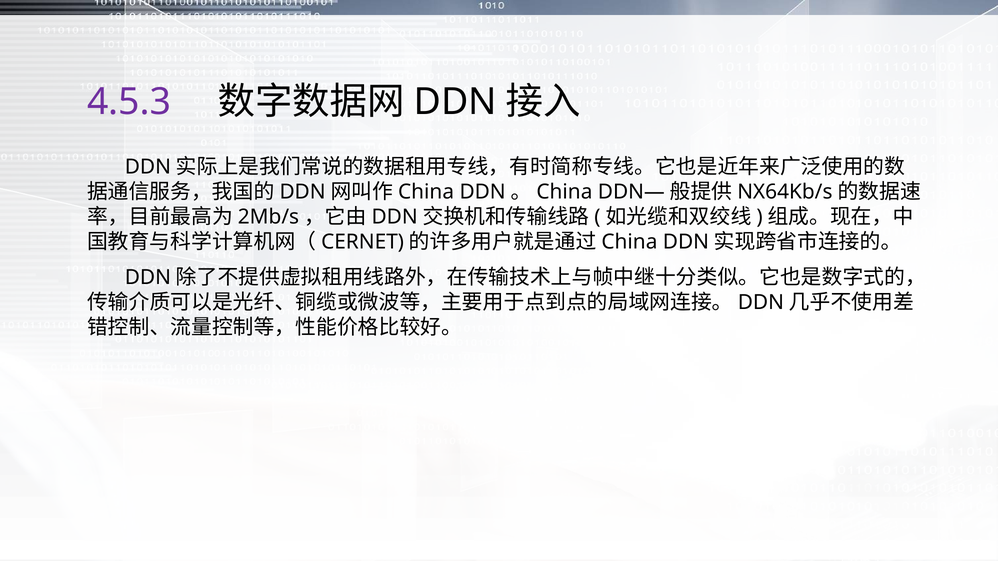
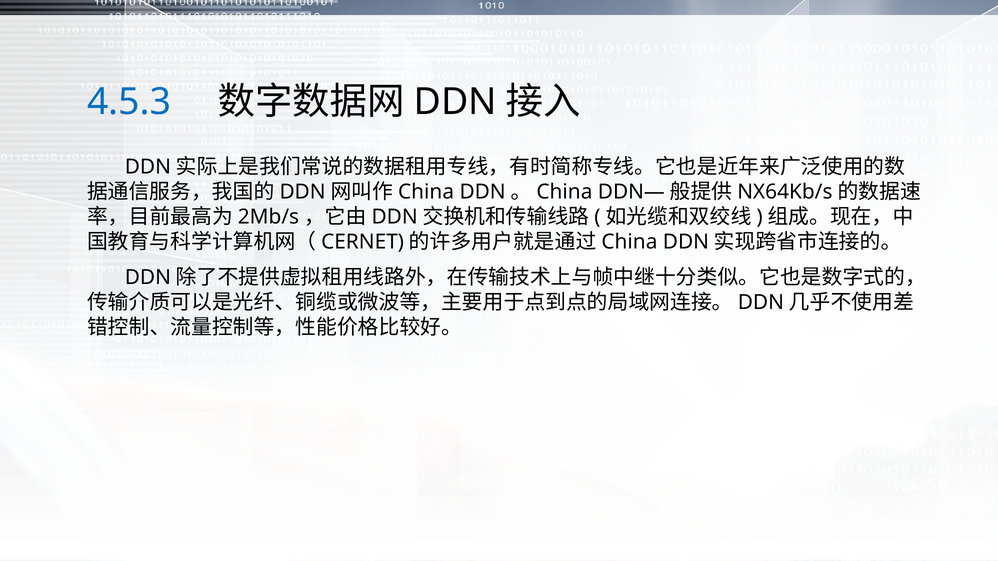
4.5.3 colour: purple -> blue
